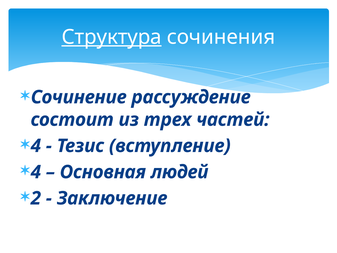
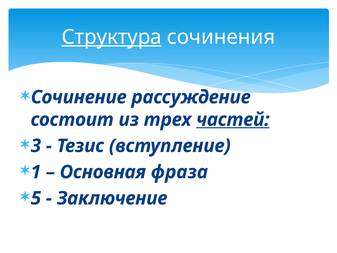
частей underline: none -> present
4 at (36, 146): 4 -> 3
4 at (36, 172): 4 -> 1
людей: людей -> фраза
2: 2 -> 5
